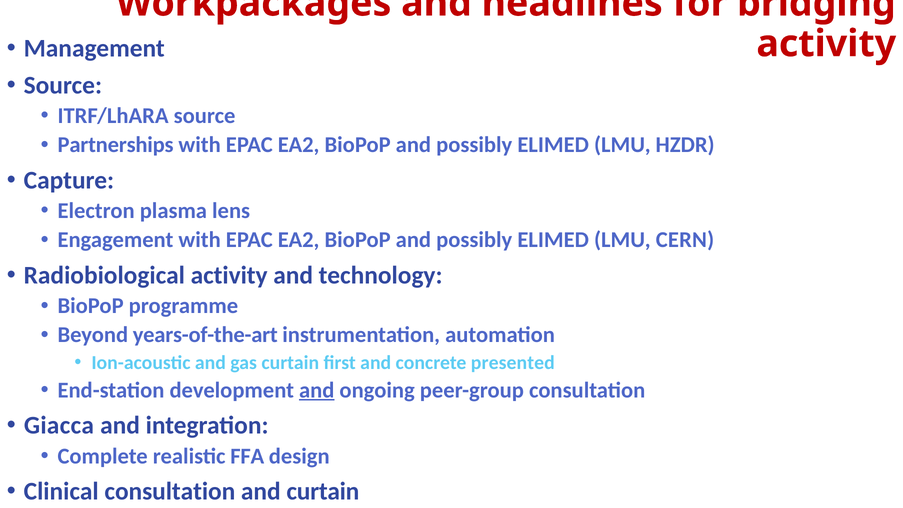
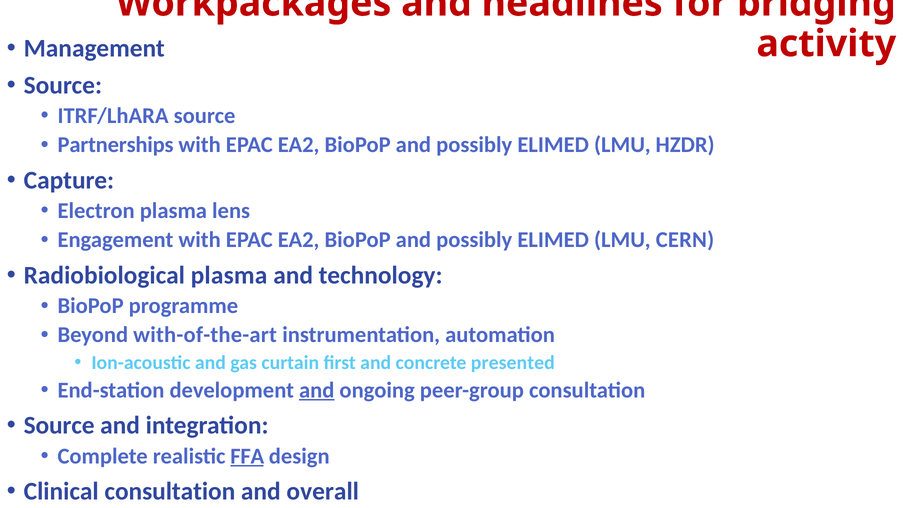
Radiobiological activity: activity -> plasma
years-of-the-art: years-of-the-art -> with-of-the-art
Giacca at (59, 425): Giacca -> Source
FFA underline: none -> present
and curtain: curtain -> overall
